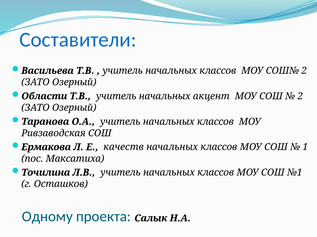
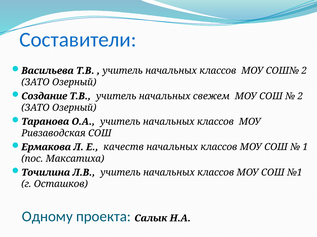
Области: Области -> Создание
акцент: акцент -> свежем
